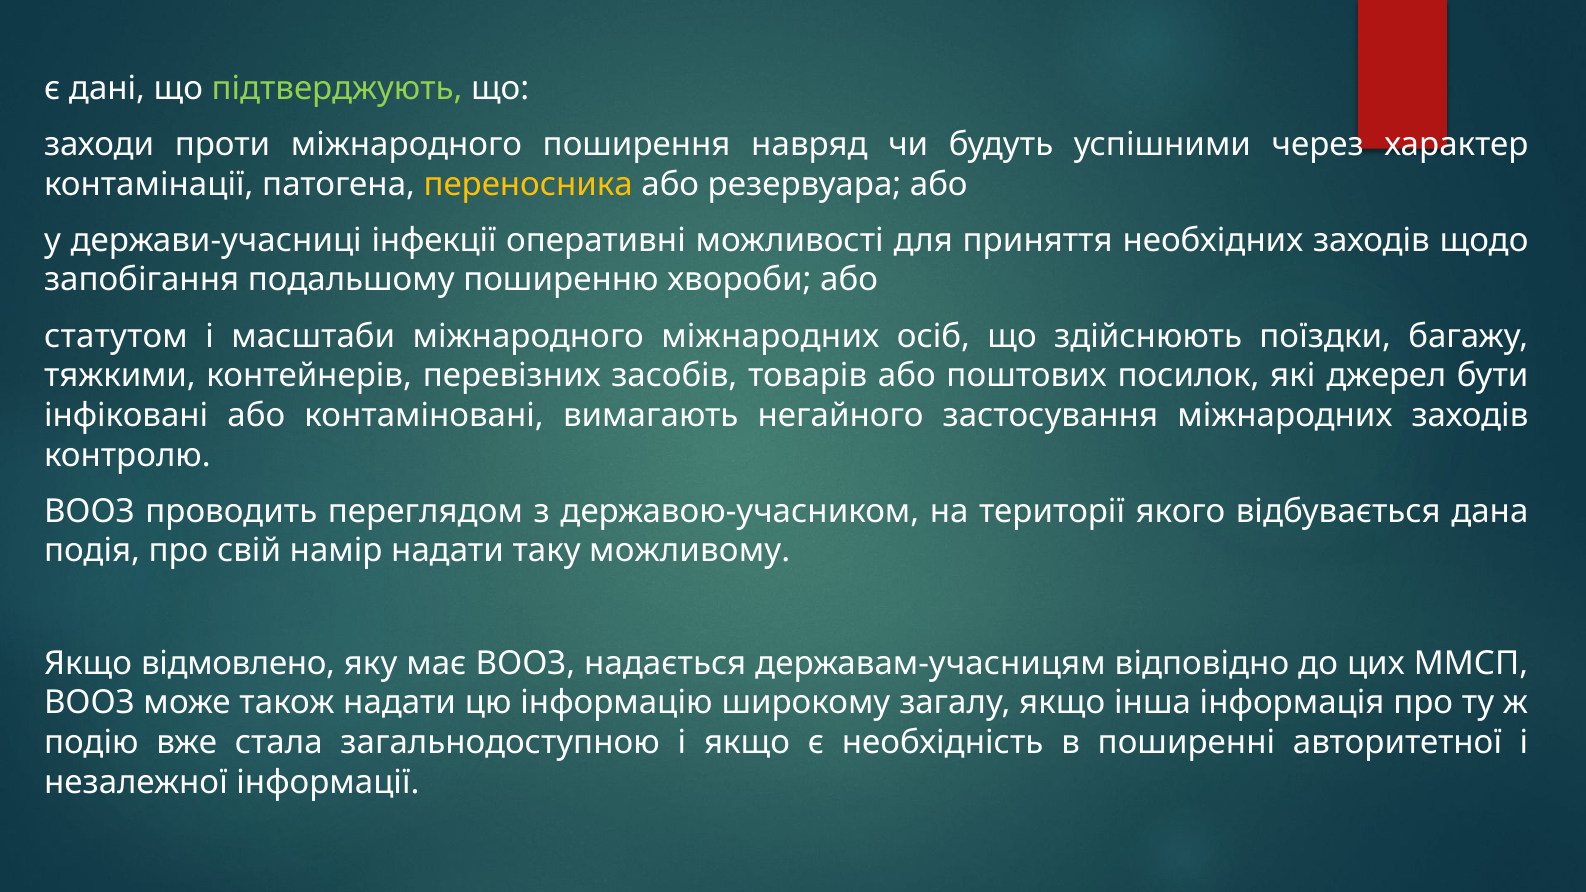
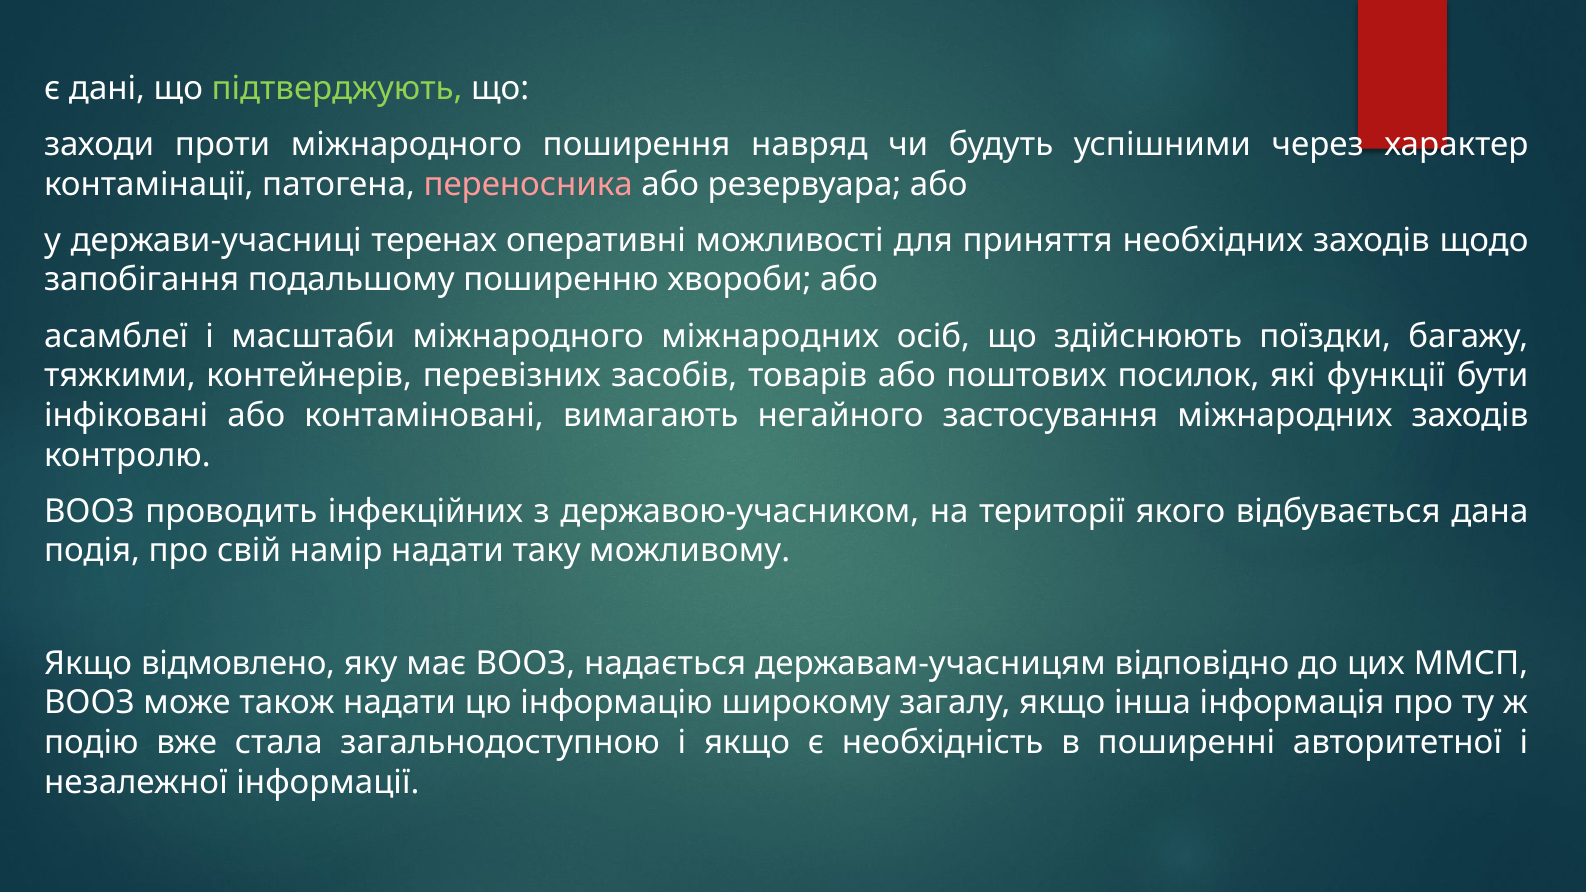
переносника colour: yellow -> pink
інфекції: інфекції -> теренах
статутом: статутом -> асамблеї
джерел: джерел -> функції
переглядом: переглядом -> інфекційних
